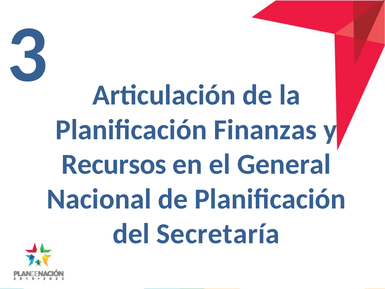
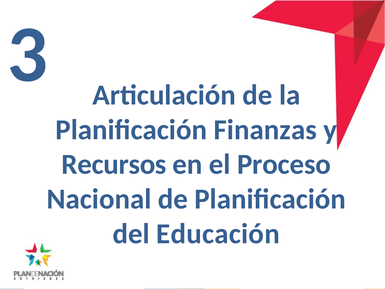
General: General -> Proceso
Secretaría: Secretaría -> Educación
